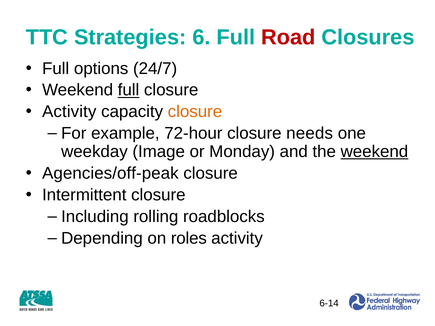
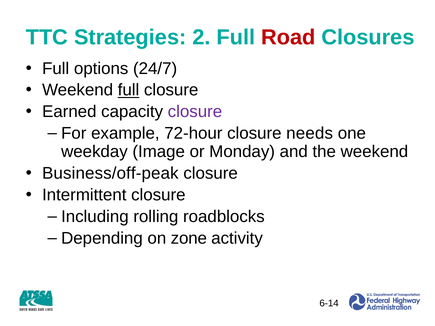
6: 6 -> 2
Activity at (69, 112): Activity -> Earned
closure at (195, 112) colour: orange -> purple
weekend at (374, 152) underline: present -> none
Agencies/off-peak: Agencies/off-peak -> Business/off-peak
roles: roles -> zone
